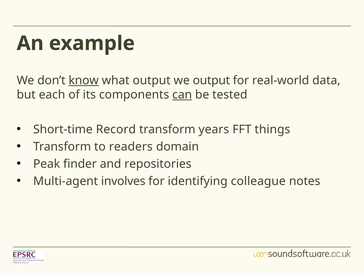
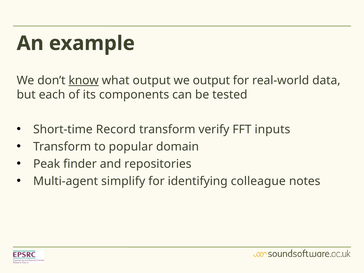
can underline: present -> none
years: years -> verify
things: things -> inputs
readers: readers -> popular
involves: involves -> simplify
